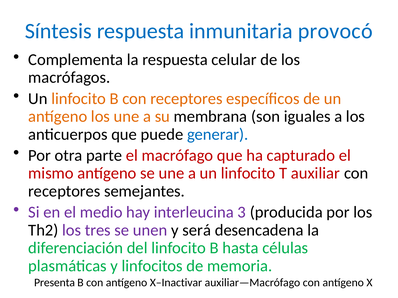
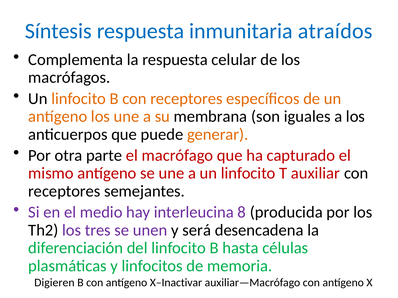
provocó: provocó -> atraídos
generar colour: blue -> orange
3: 3 -> 8
Presenta: Presenta -> Digieren
